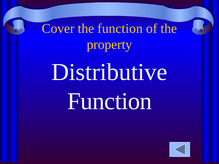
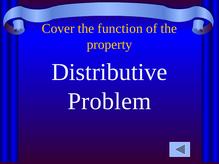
Function at (110, 101): Function -> Problem
